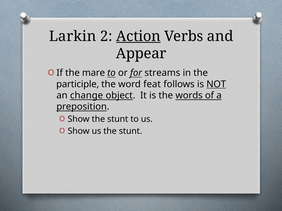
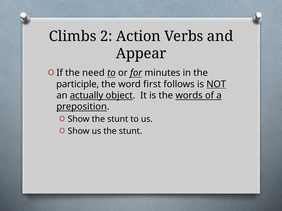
Larkin: Larkin -> Climbs
Action underline: present -> none
mare: mare -> need
streams: streams -> minutes
feat: feat -> first
change: change -> actually
